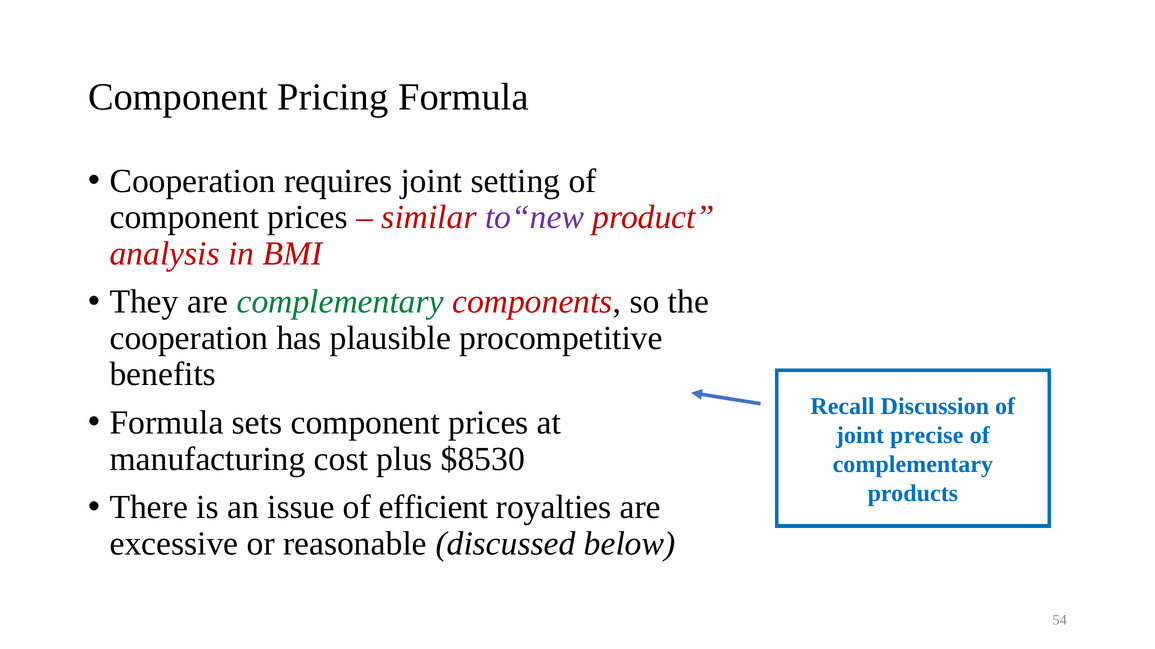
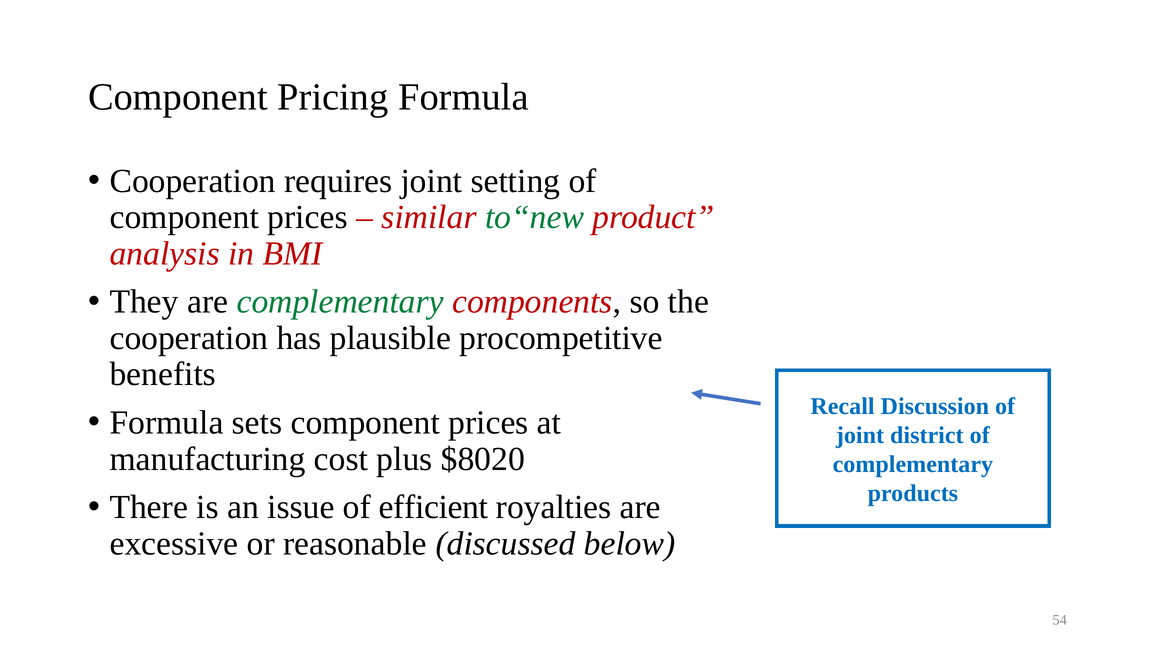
to“new colour: purple -> green
precise: precise -> district
$8530: $8530 -> $8020
